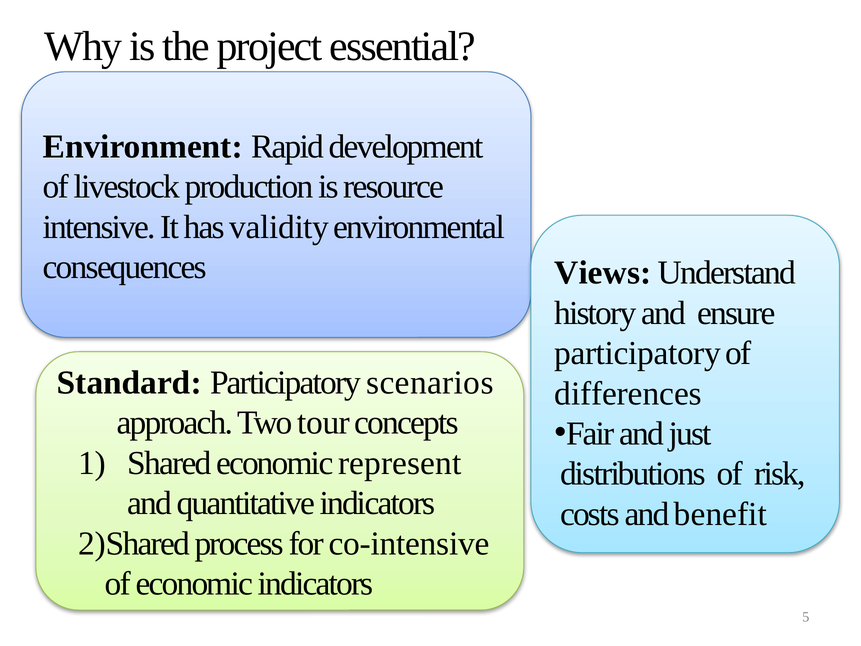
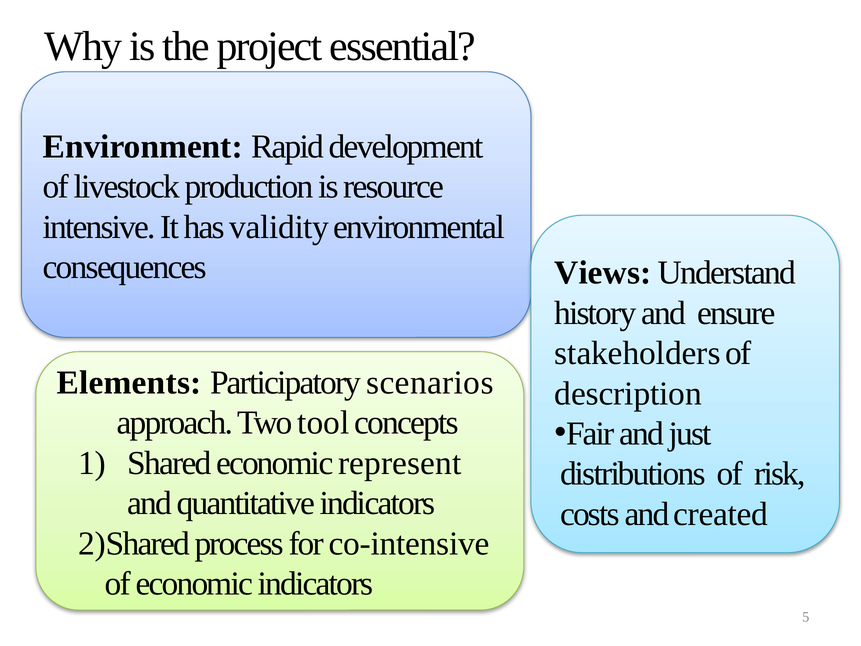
participatory at (638, 353): participatory -> stakeholders
Standard: Standard -> Elements
differences: differences -> description
tour: tour -> tool
benefit: benefit -> created
